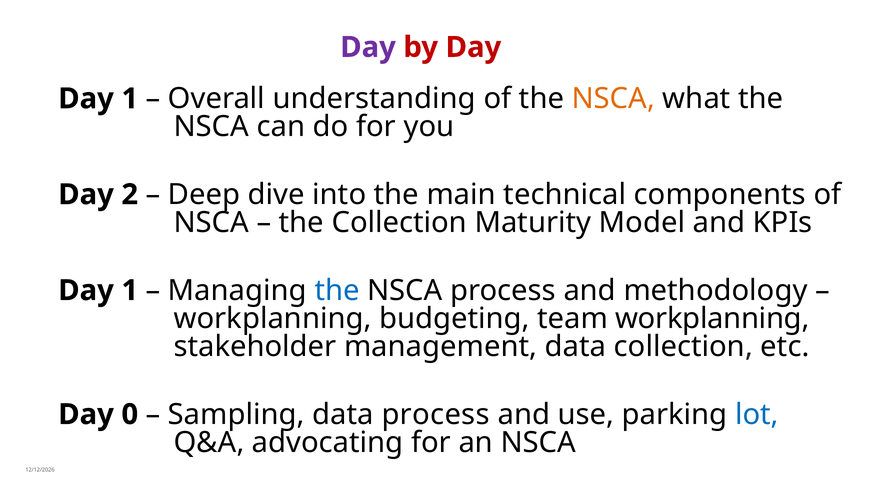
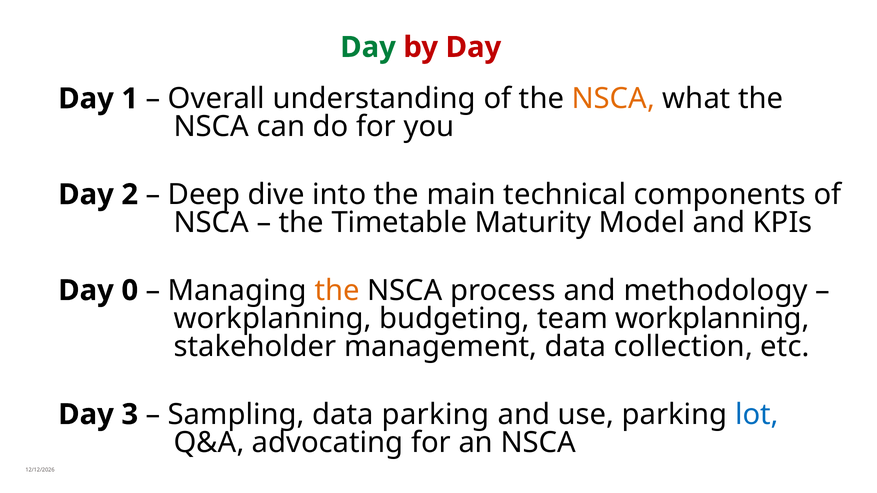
Day at (368, 47) colour: purple -> green
the Collection: Collection -> Timetable
1 at (130, 291): 1 -> 0
the at (337, 291) colour: blue -> orange
0: 0 -> 3
data process: process -> parking
